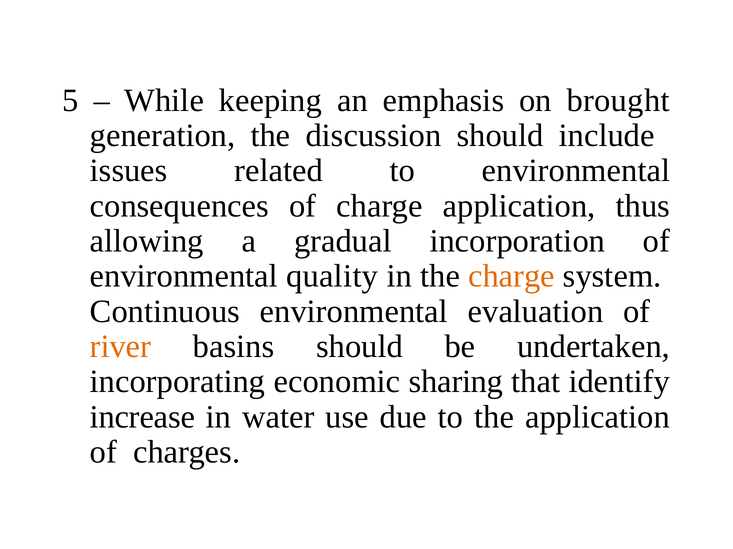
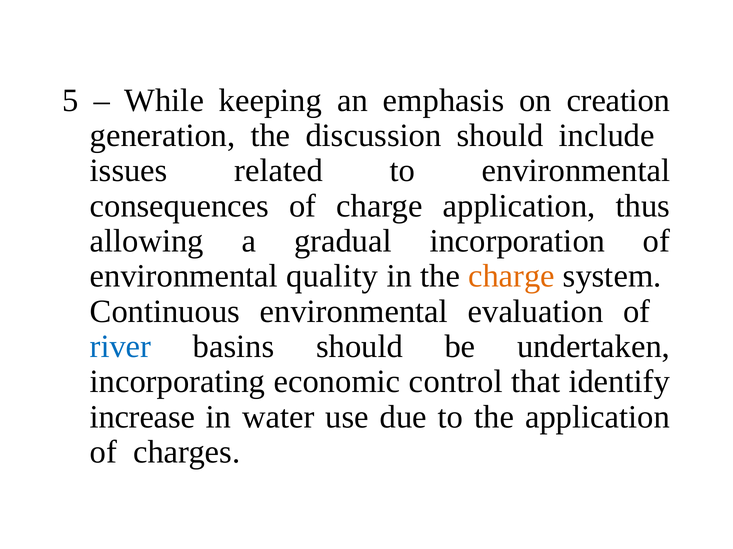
brought: brought -> creation
river colour: orange -> blue
sharing: sharing -> control
